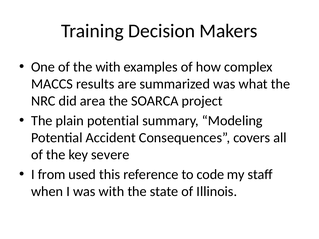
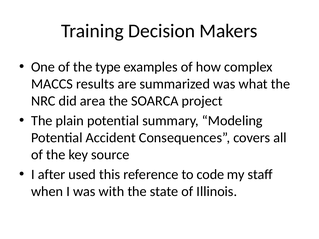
the with: with -> type
severe: severe -> source
from: from -> after
